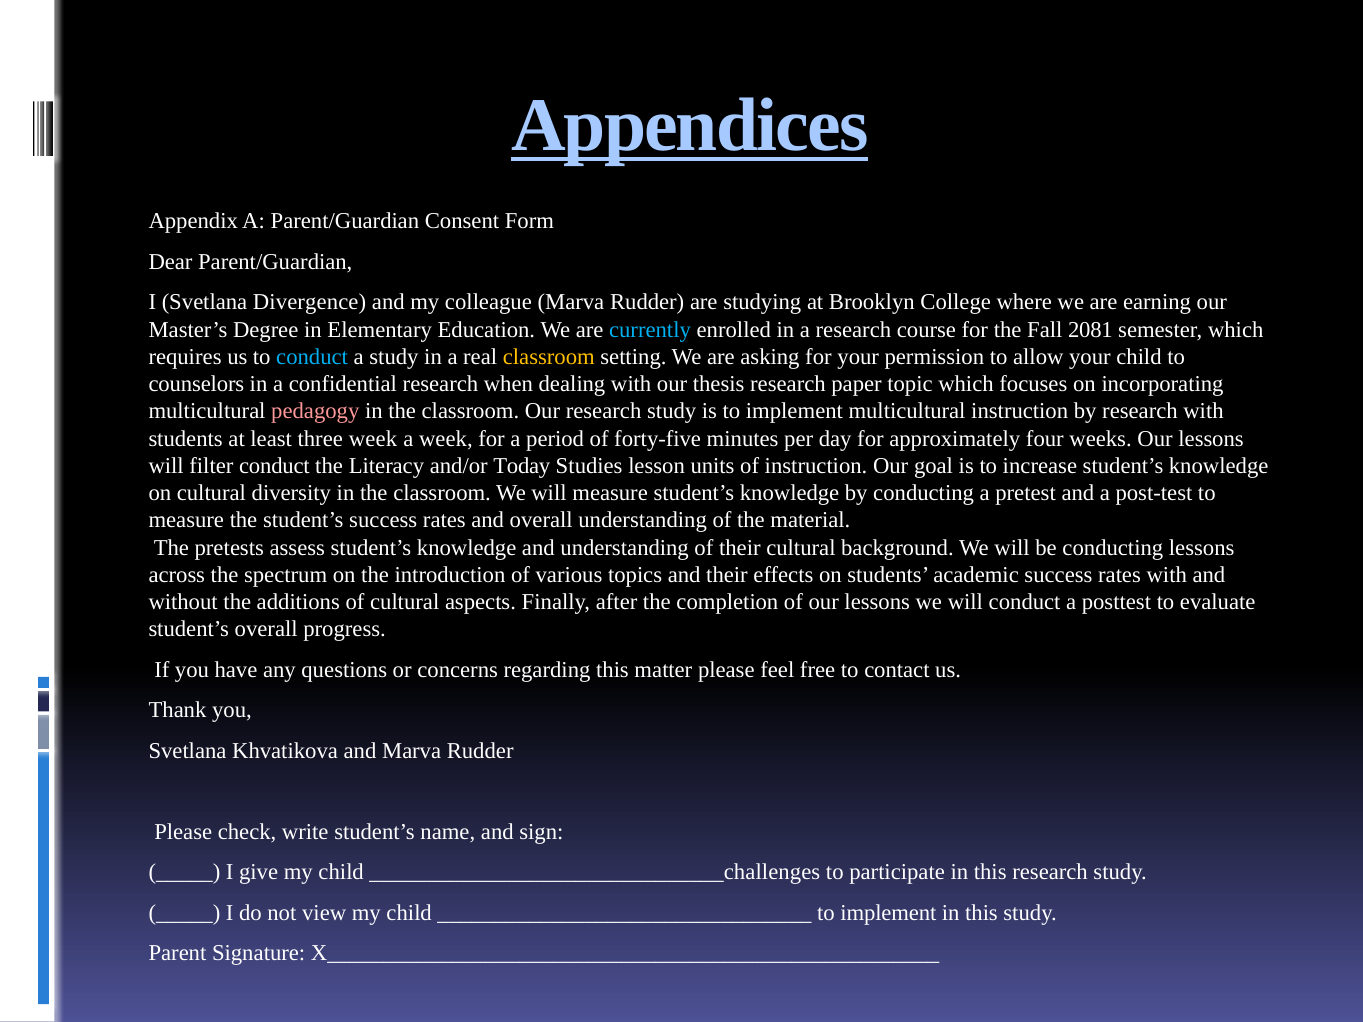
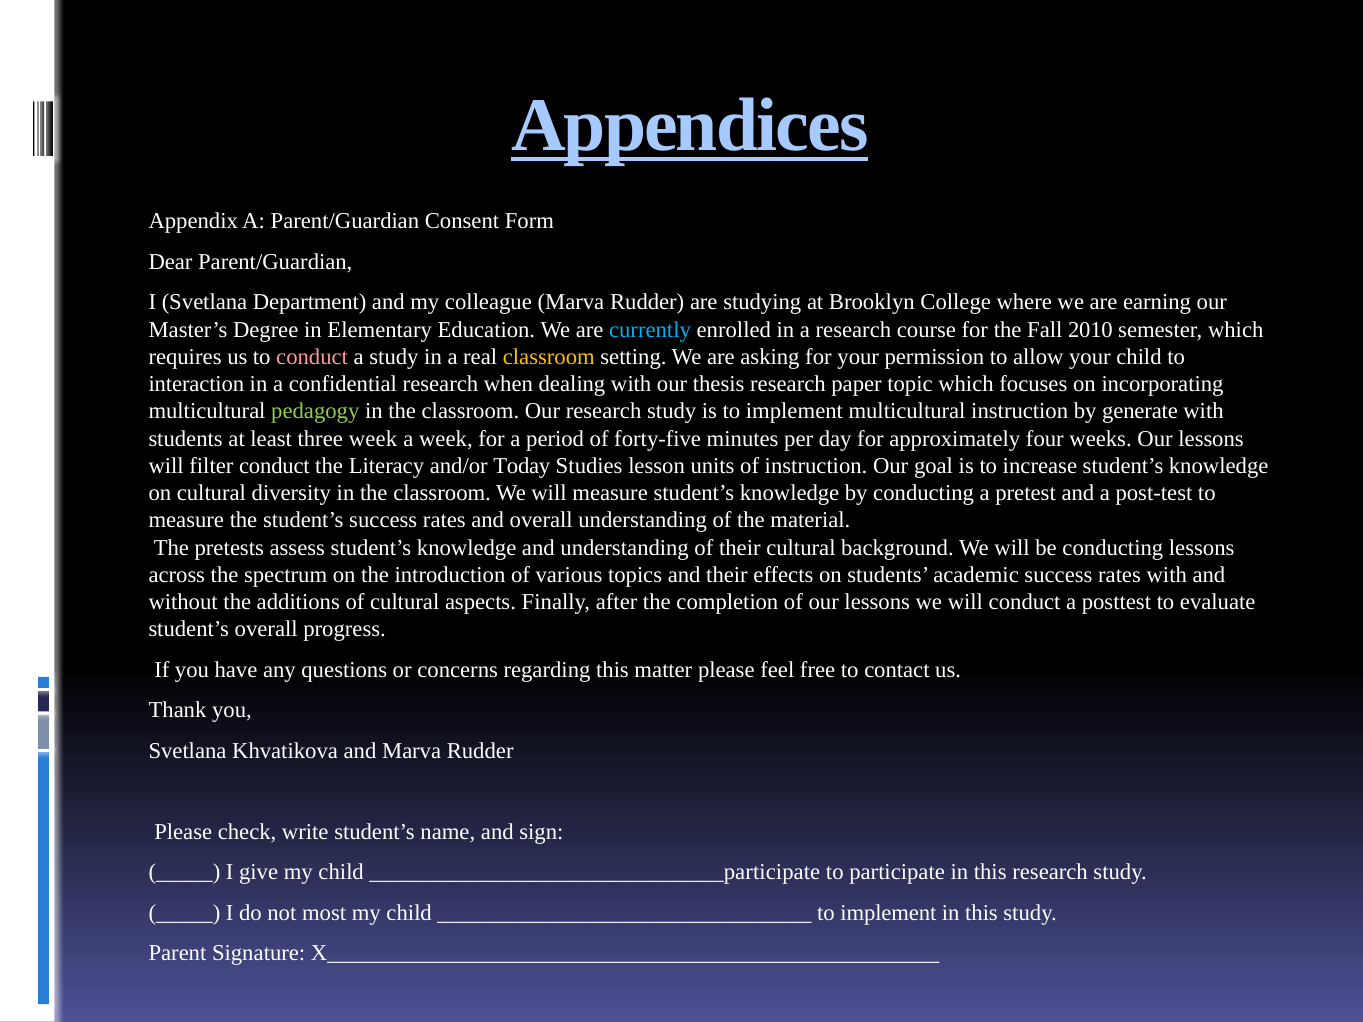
Divergence: Divergence -> Department
2081: 2081 -> 2010
conduct at (312, 357) colour: light blue -> pink
counselors: counselors -> interaction
pedagogy colour: pink -> light green
by research: research -> generate
_______________________________challenges: _______________________________challenges -> _______________________________participate
view: view -> most
